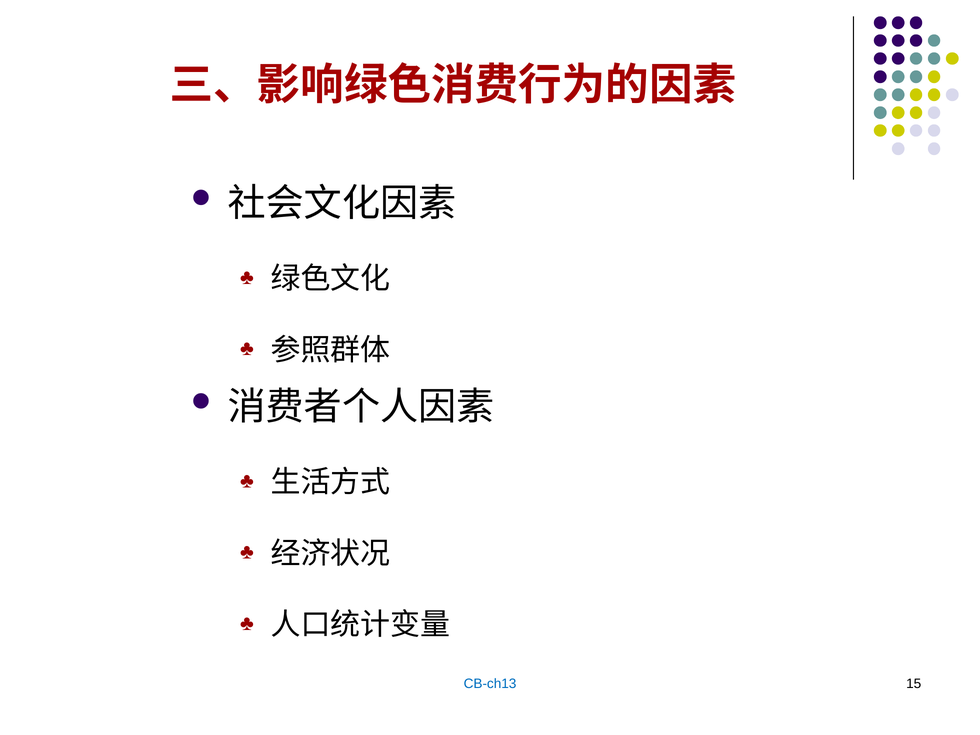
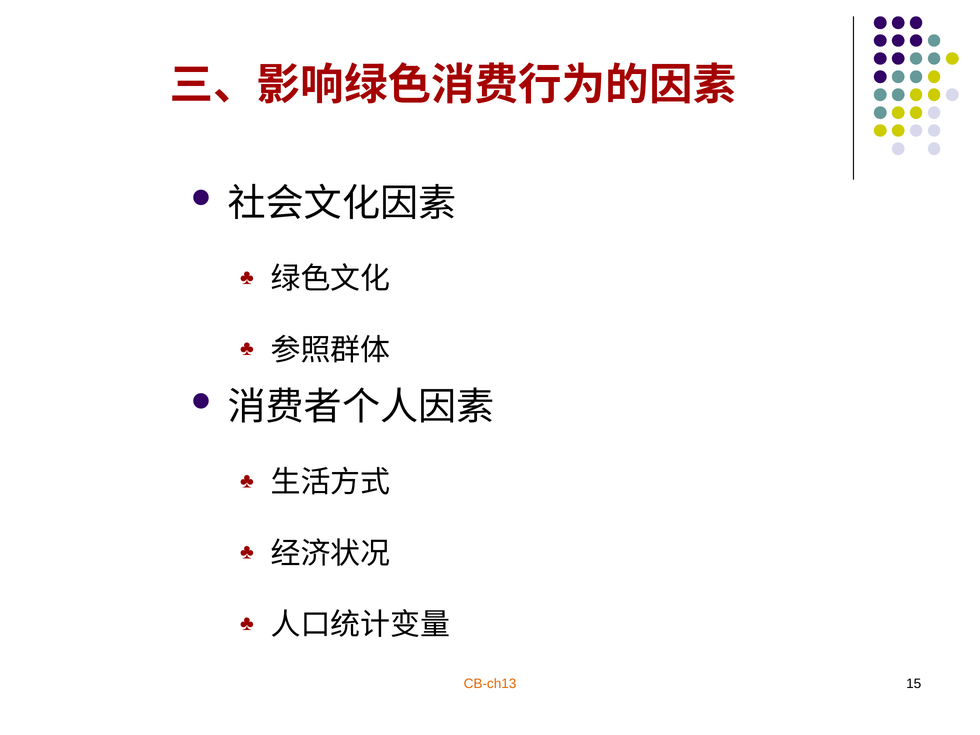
CB-ch13 colour: blue -> orange
